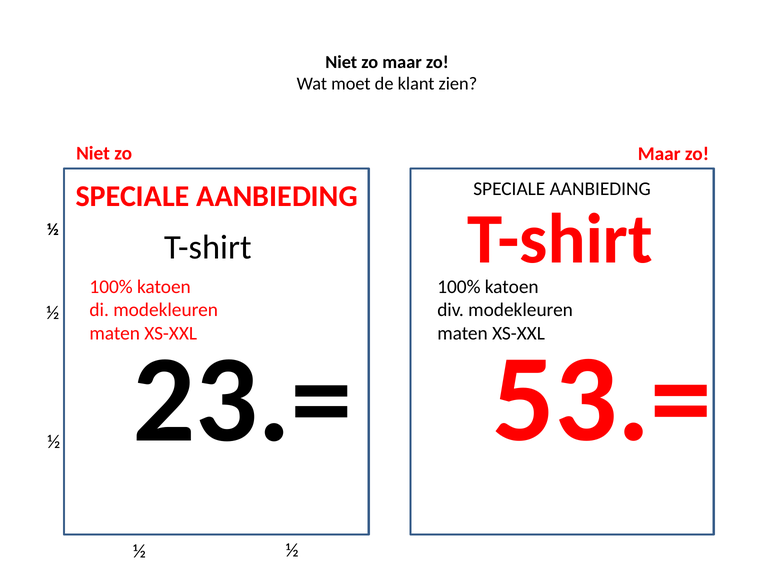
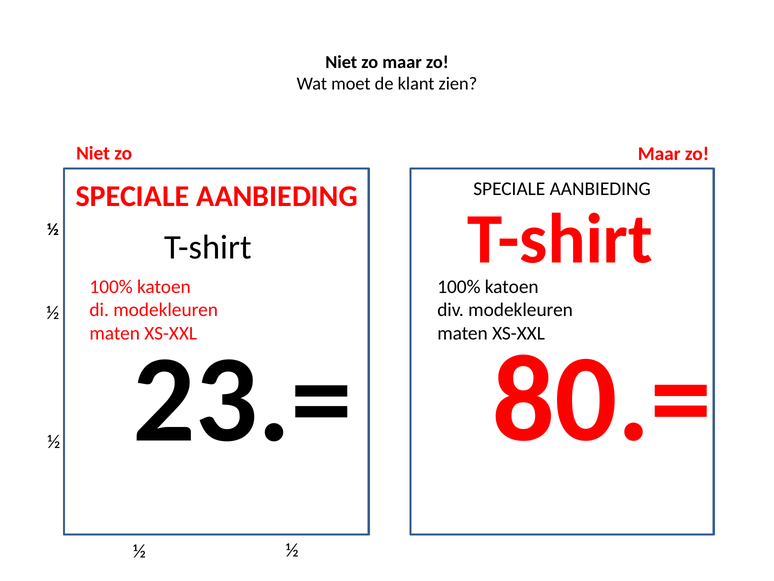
53.=: 53.= -> 80.=
